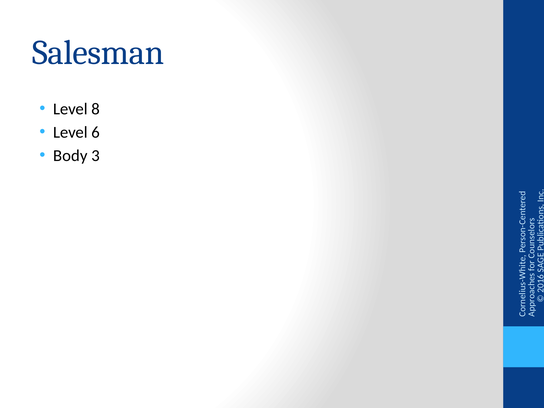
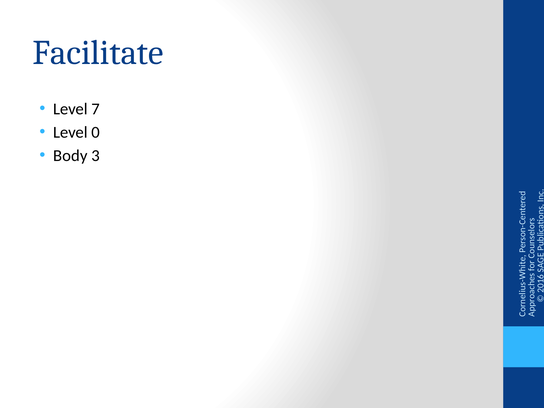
Salesman: Salesman -> Facilitate
8: 8 -> 7
Level 6: 6 -> 0
